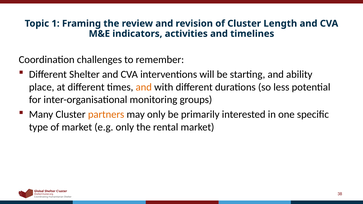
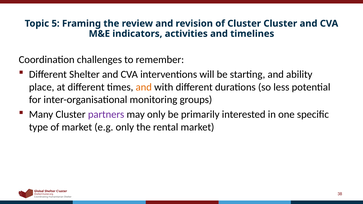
1: 1 -> 5
Cluster Length: Length -> Cluster
partners colour: orange -> purple
